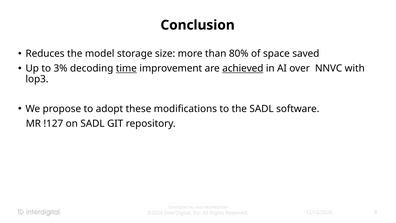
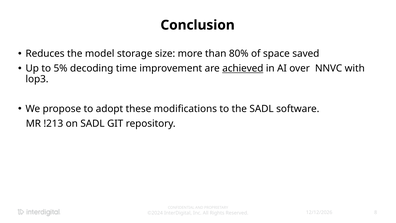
3%: 3% -> 5%
time underline: present -> none
!127: !127 -> !213
